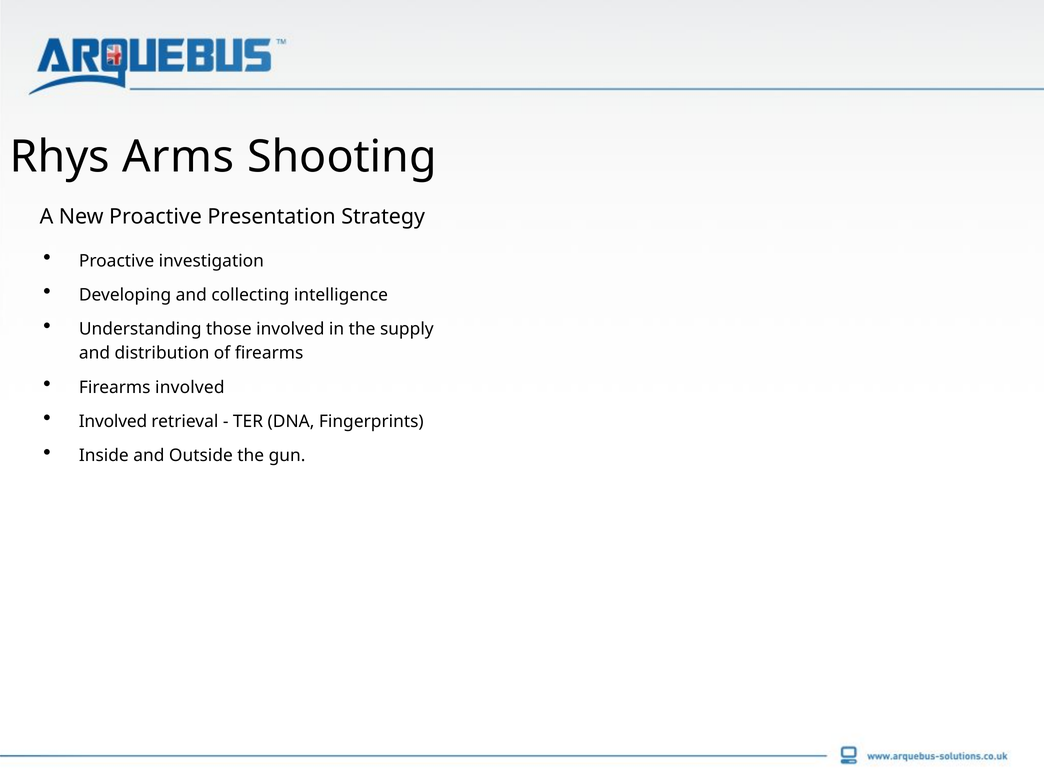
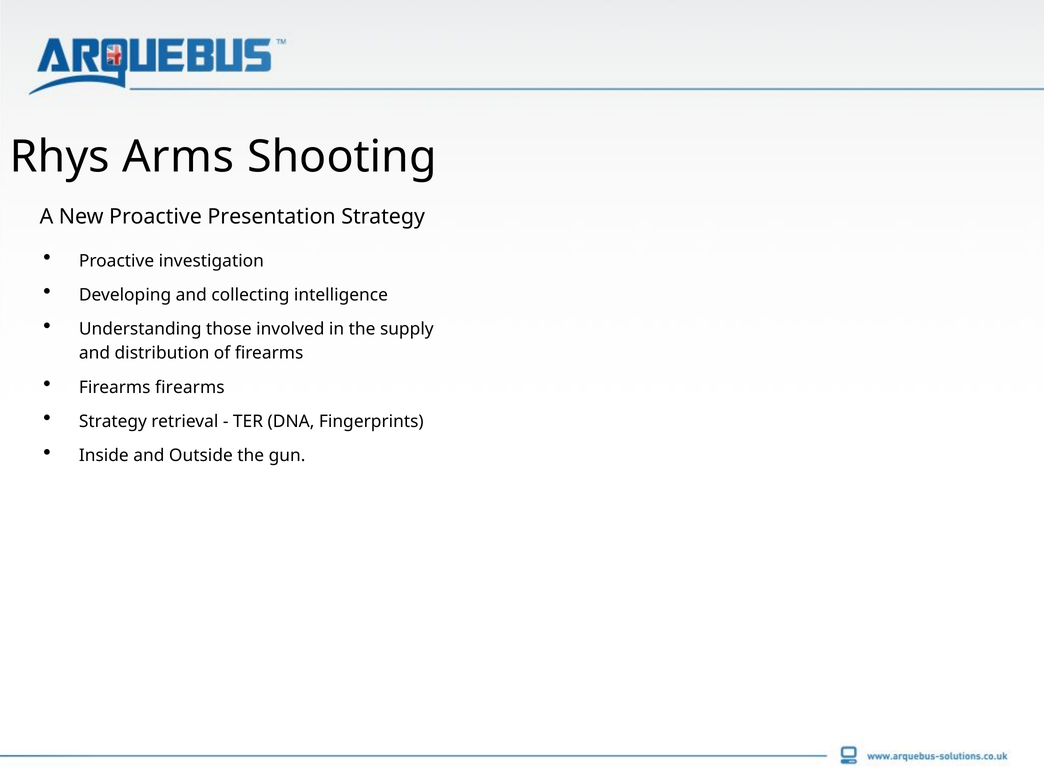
Firearms involved: involved -> firearms
Involved at (113, 422): Involved -> Strategy
